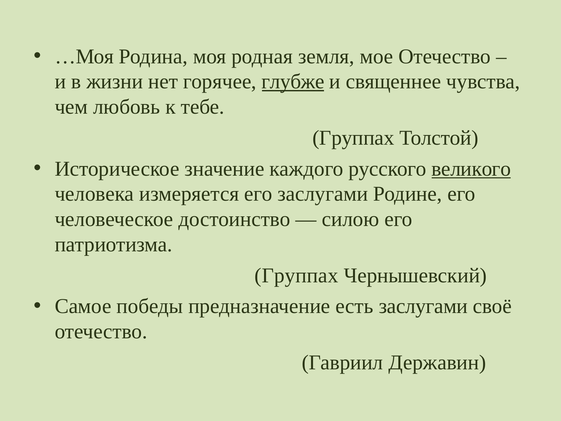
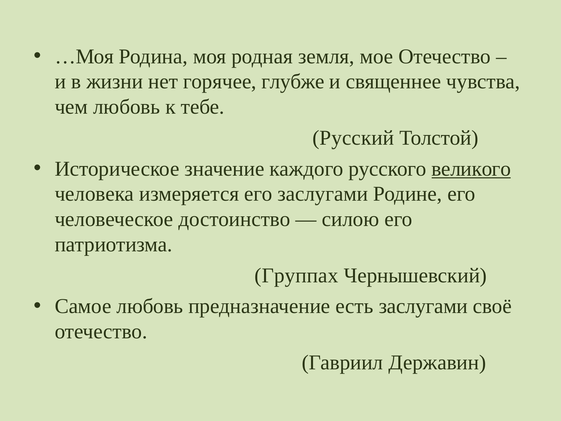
глубже underline: present -> none
Группах at (353, 138): Группах -> Русский
Самое победы: победы -> любовь
